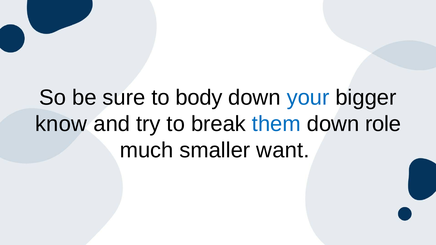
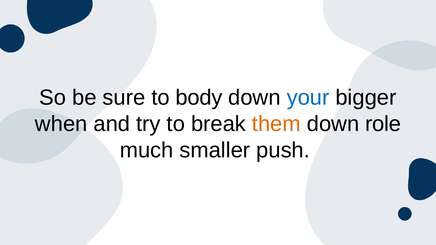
know: know -> when
them colour: blue -> orange
want: want -> push
